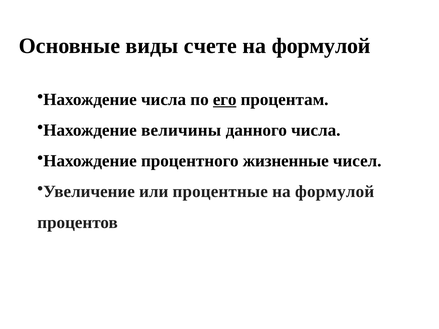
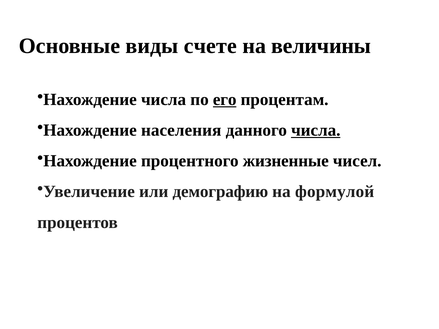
формулой at (321, 46): формулой -> величины
величины: величины -> населения
числа at (316, 130) underline: none -> present
процентные: процентные -> демографию
